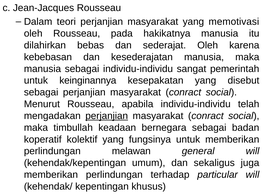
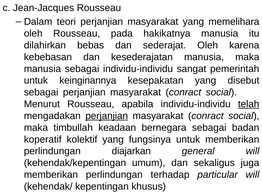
memotivasi: memotivasi -> memelihara
telah underline: none -> present
melawan: melawan -> diajarkan
